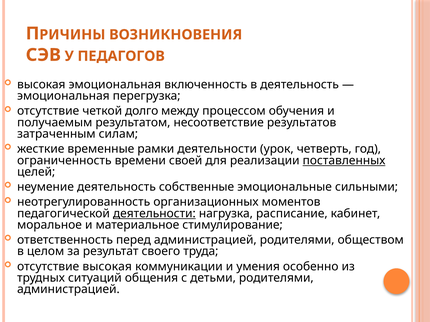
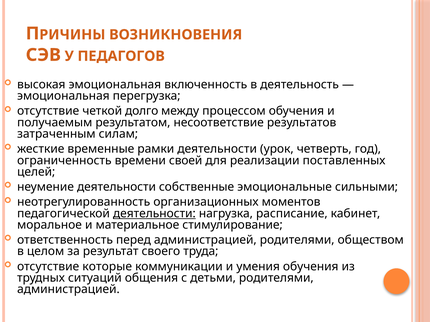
поставленных underline: present -> none
неумение деятельность: деятельность -> деятельности
отсутствие высокая: высокая -> которые
умения особенно: особенно -> обучения
